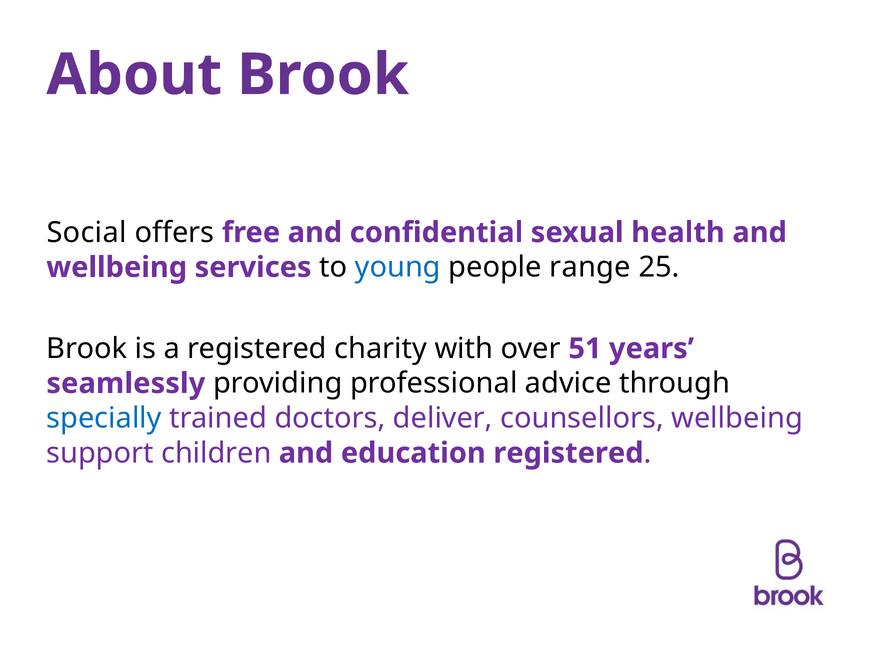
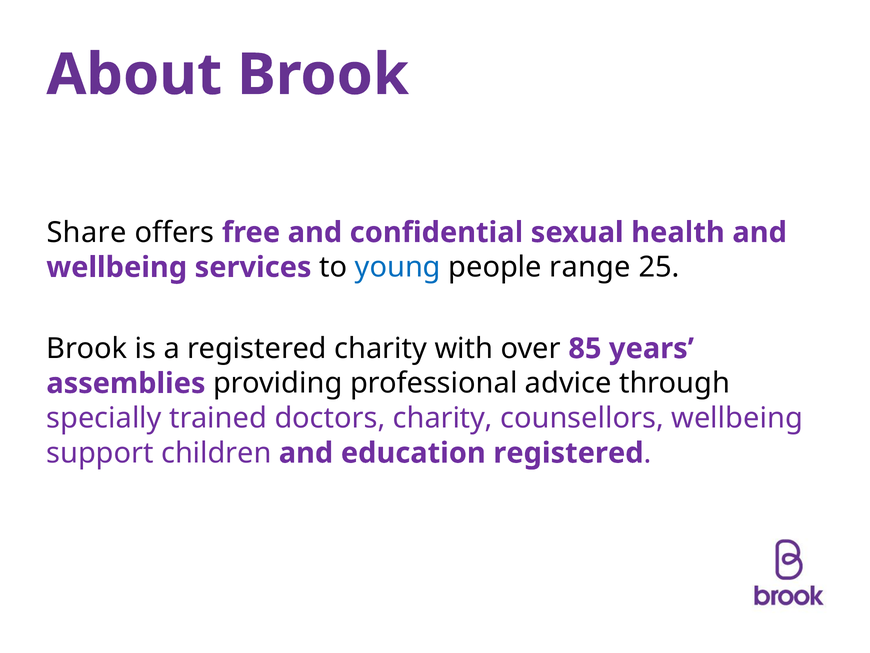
Social: Social -> Share
51: 51 -> 85
seamlessly: seamlessly -> assemblies
specially colour: blue -> purple
doctors deliver: deliver -> charity
